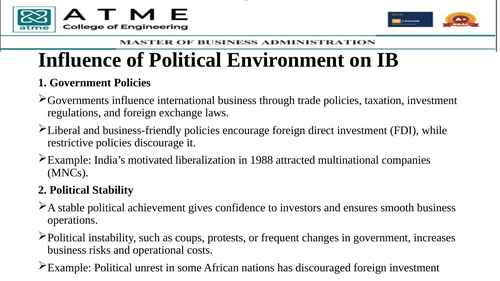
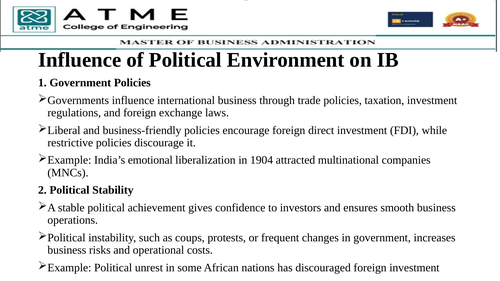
motivated: motivated -> emotional
1988: 1988 -> 1904
